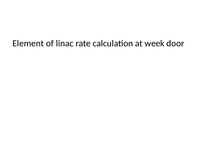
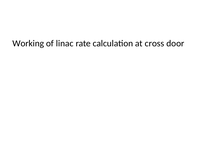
Element: Element -> Working
week: week -> cross
